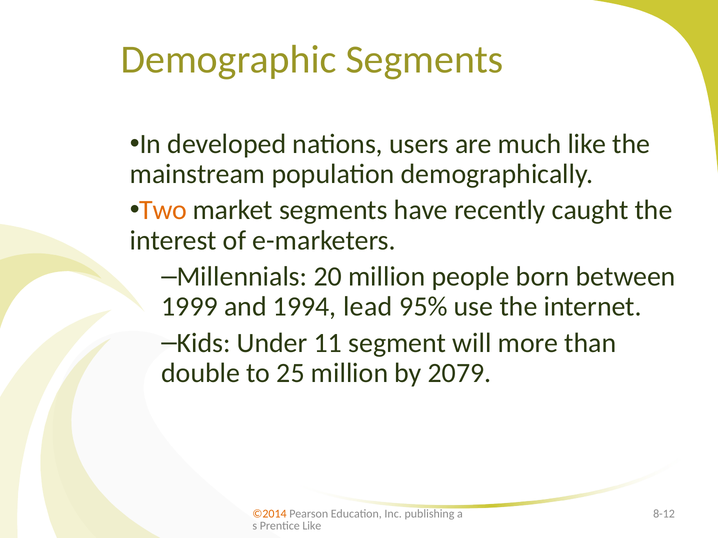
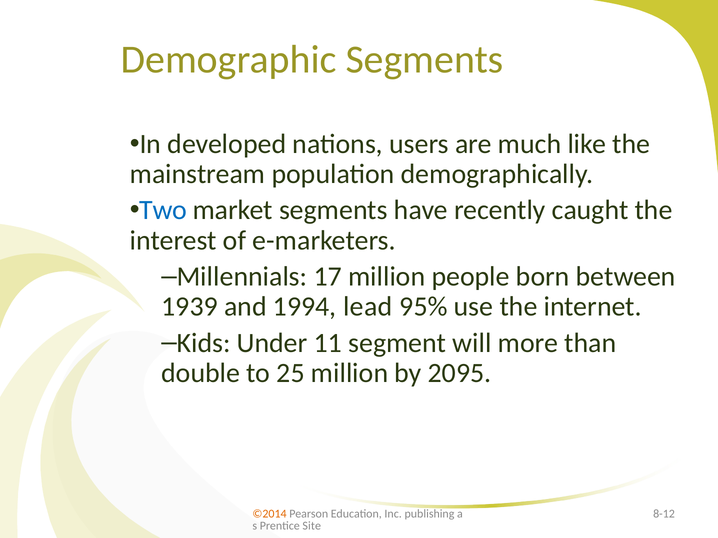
Two colour: orange -> blue
20: 20 -> 17
1999: 1999 -> 1939
2079: 2079 -> 2095
Prentice Like: Like -> Site
